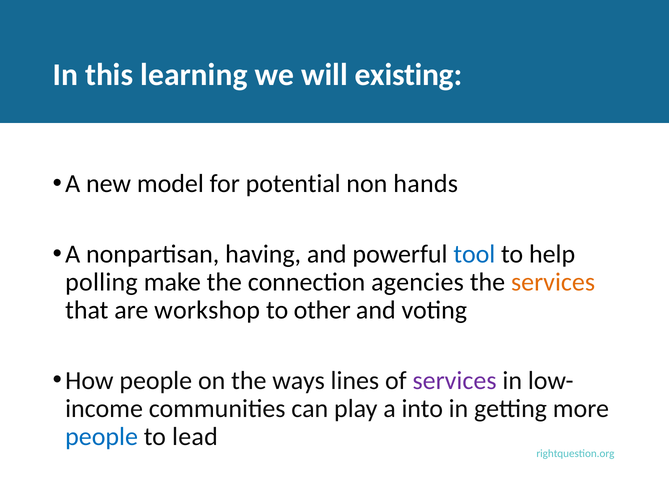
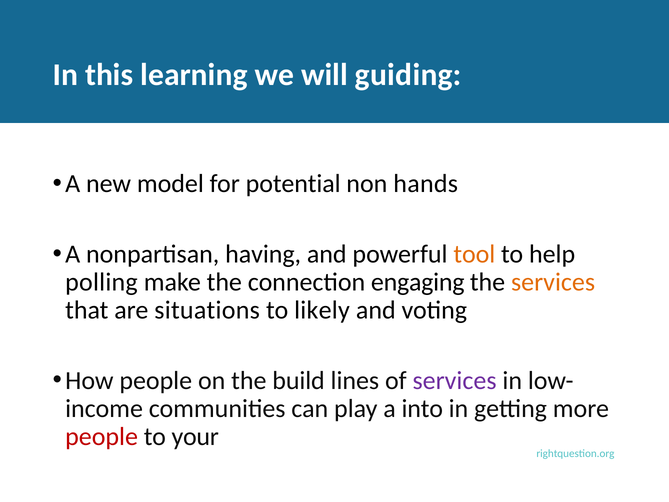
existing: existing -> guiding
tool colour: blue -> orange
agencies: agencies -> engaging
workshop: workshop -> situations
other: other -> likely
ways: ways -> build
people at (102, 436) colour: blue -> red
lead: lead -> your
